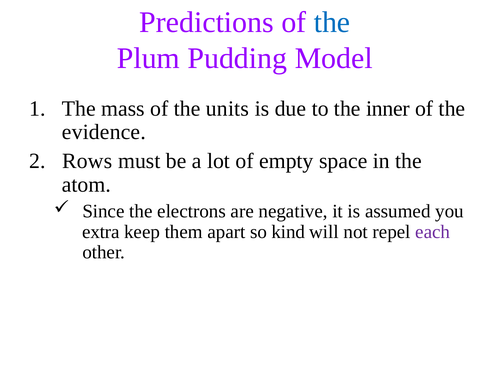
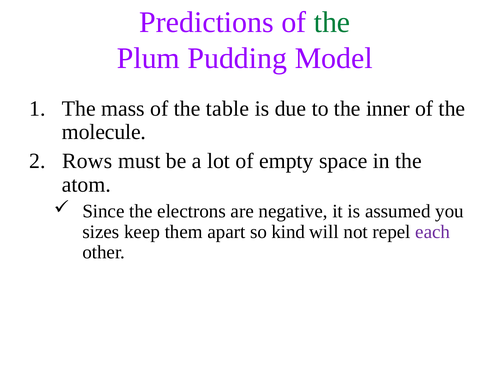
the at (332, 22) colour: blue -> green
units: units -> table
evidence: evidence -> molecule
extra: extra -> sizes
